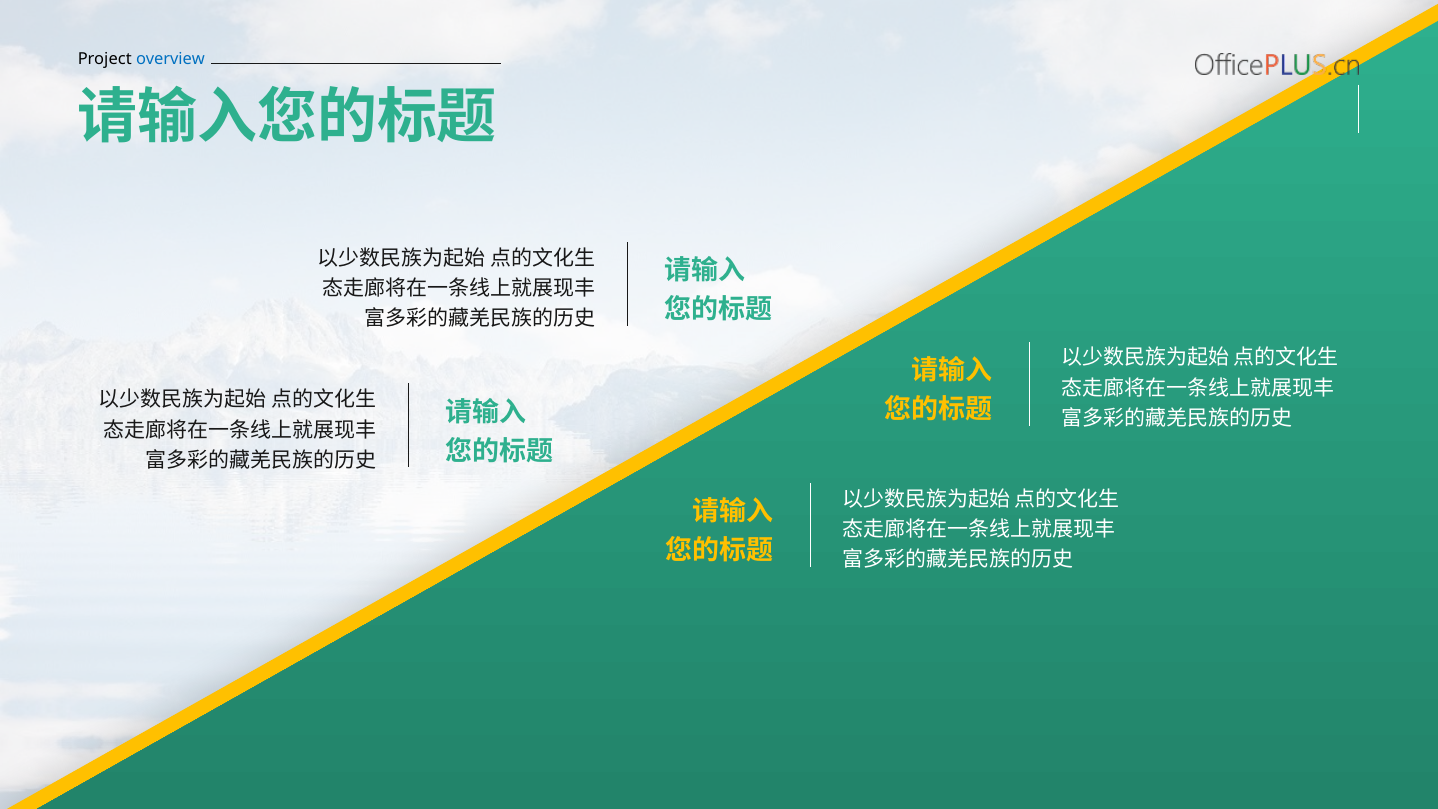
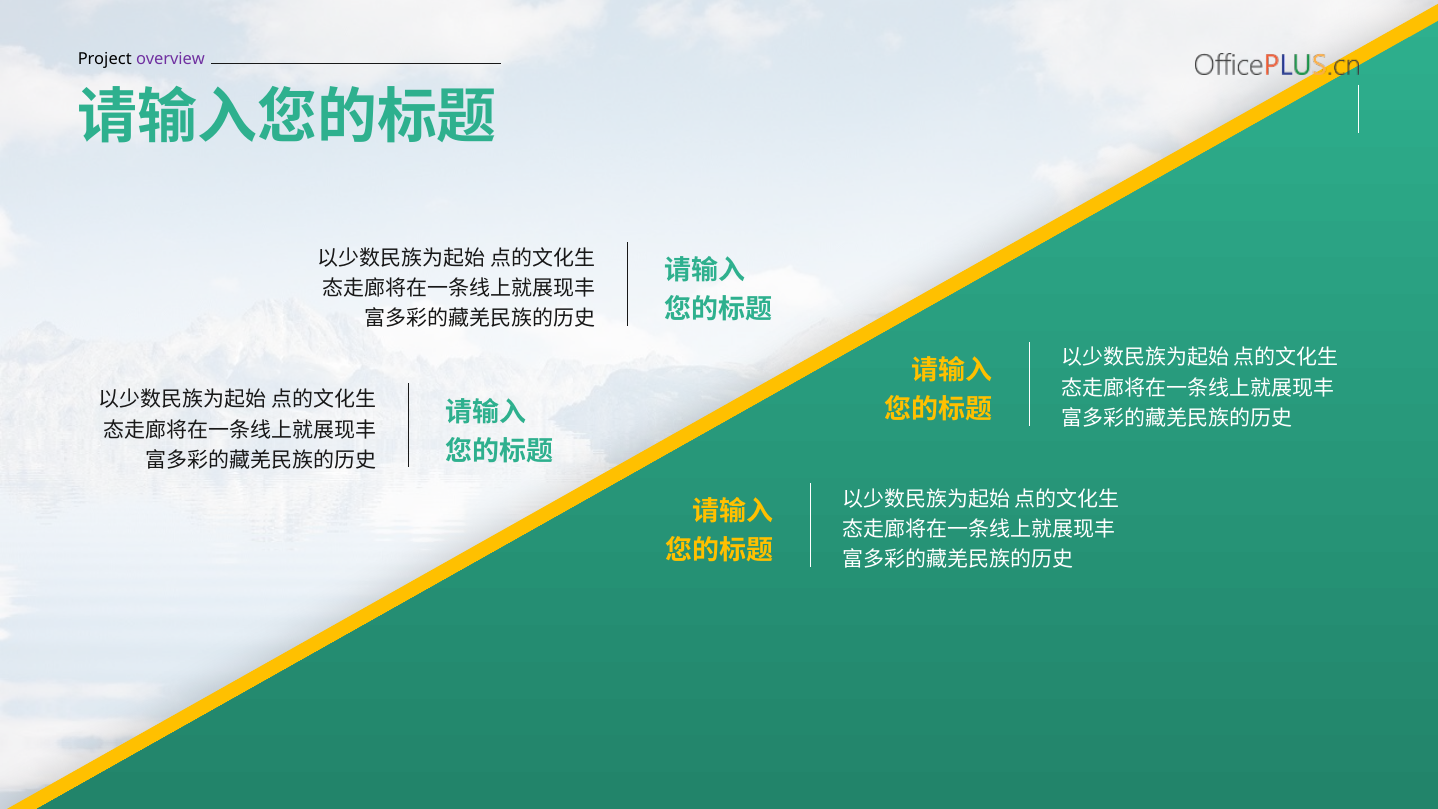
overview colour: blue -> purple
